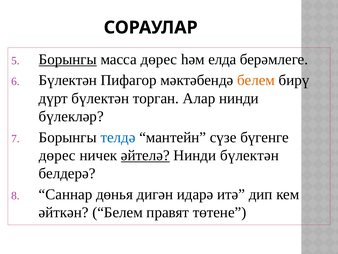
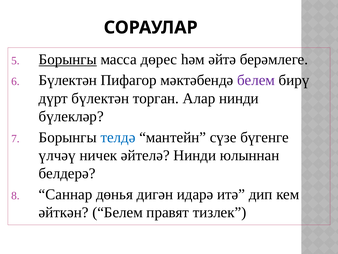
елда: елда -> әйтә
белем at (256, 80) colour: orange -> purple
дөрес at (57, 155): дөрес -> үлчәү
әйтелә underline: present -> none
Нинди бүлектән: бүлектән -> юлыннан
төтене: төтене -> тизлек
